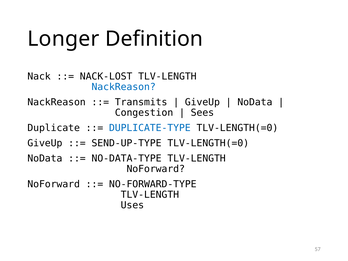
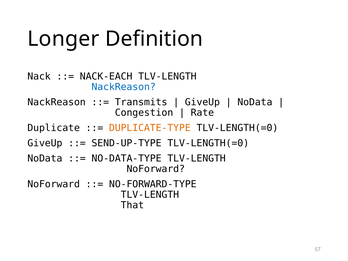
NACK-LOST: NACK-LOST -> NACK-EACH
Sees: Sees -> Rate
DUPLICATE-TYPE colour: blue -> orange
Uses: Uses -> That
